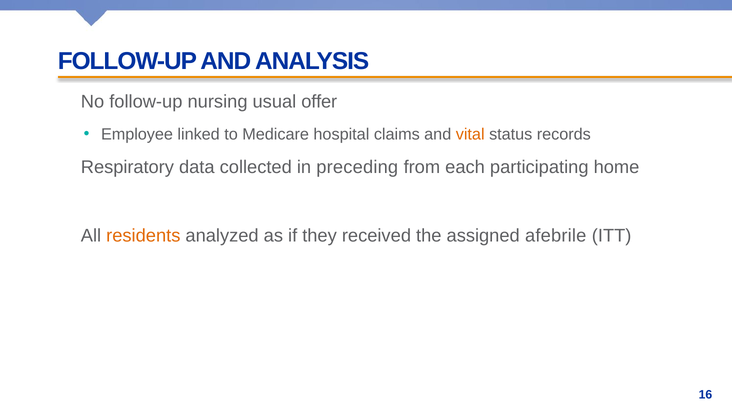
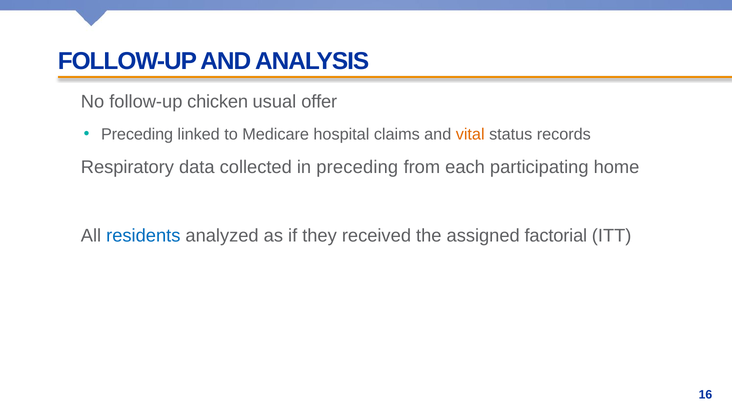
nursing: nursing -> chicken
Employee at (137, 134): Employee -> Preceding
residents colour: orange -> blue
afebrile: afebrile -> factorial
